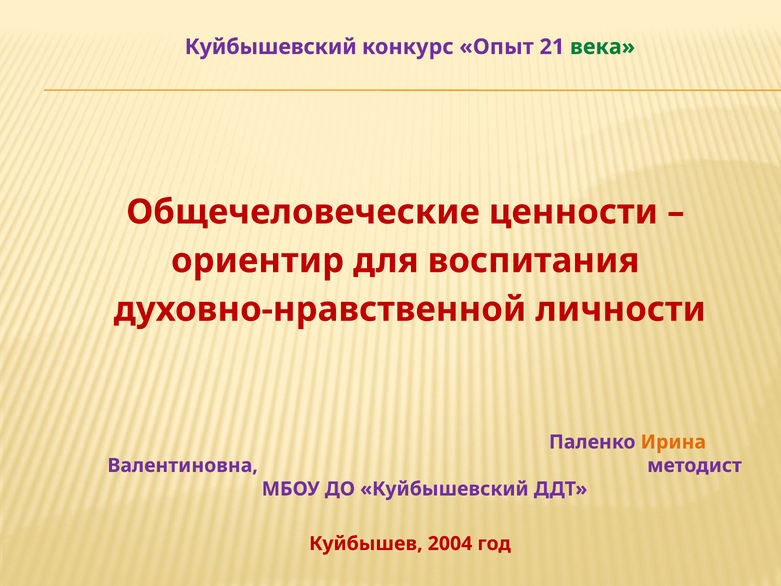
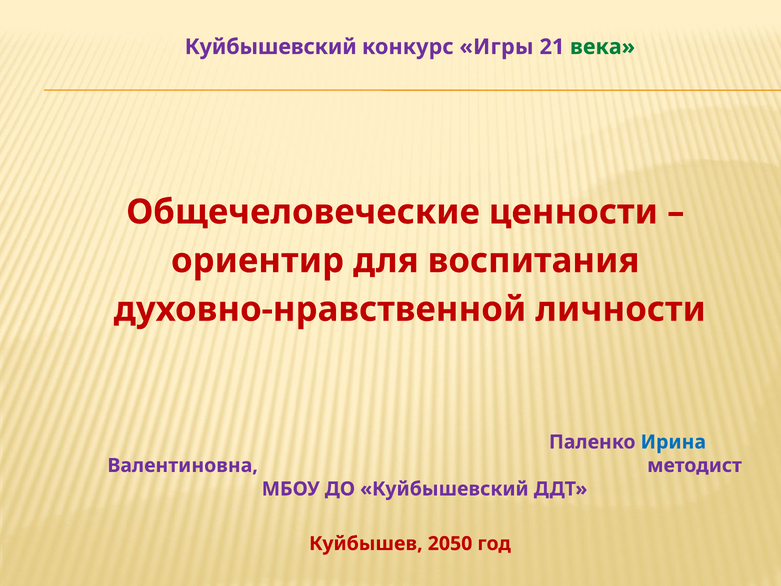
Опыт: Опыт -> Игры
Ирина colour: orange -> blue
2004: 2004 -> 2050
